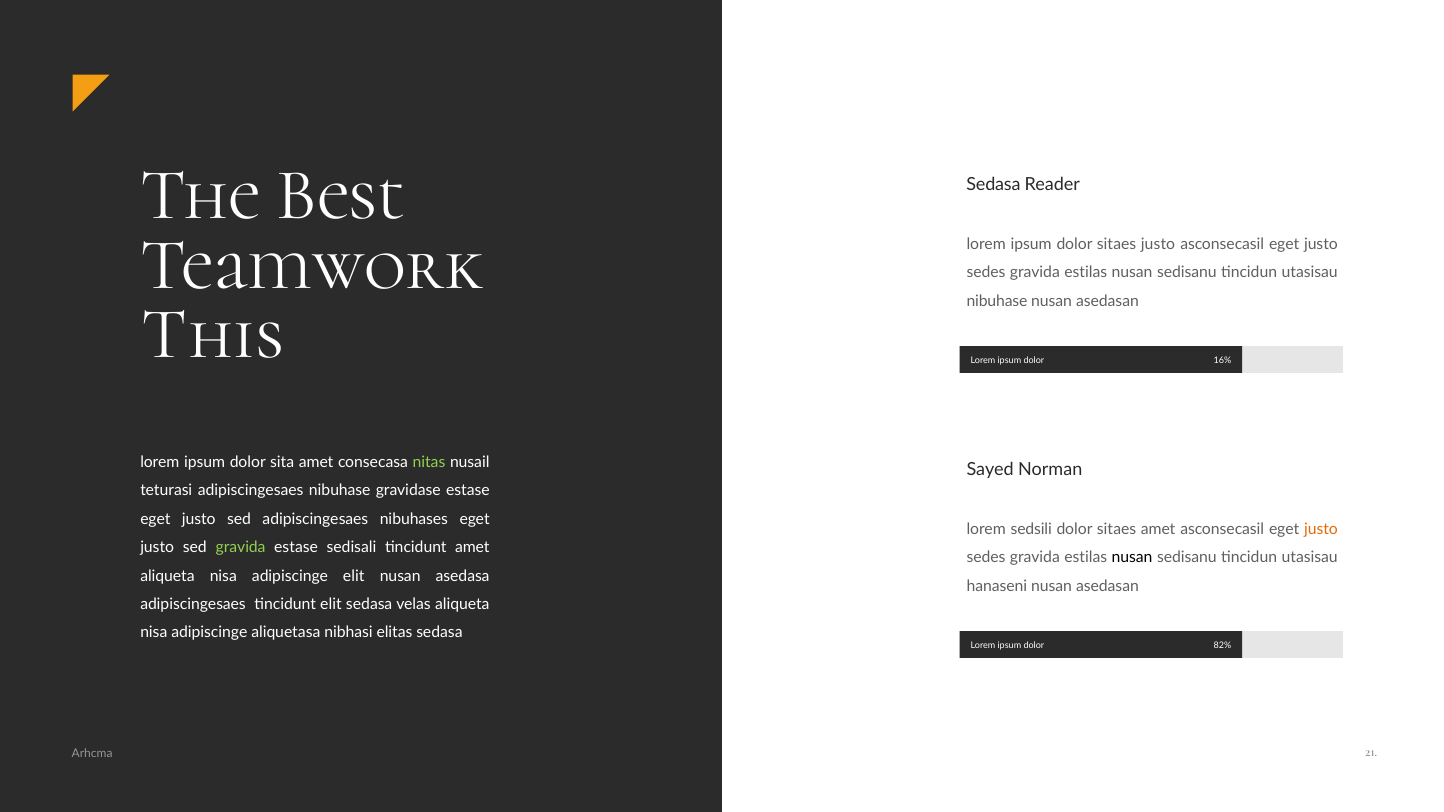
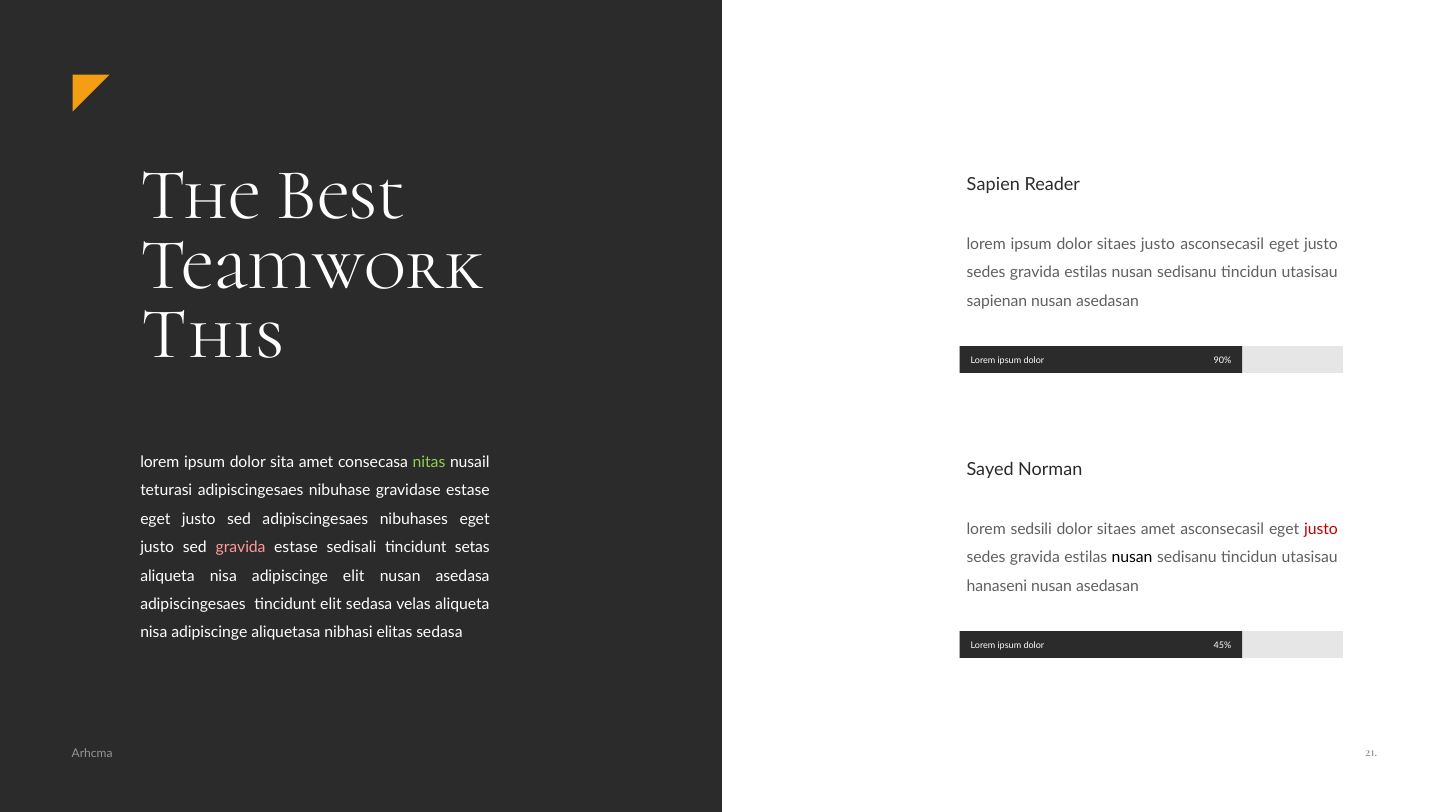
Sedasa at (993, 185): Sedasa -> Sapien
nibuhase at (997, 301): nibuhase -> sapienan
16%: 16% -> 90%
justo at (1321, 529) colour: orange -> red
gravida at (241, 548) colour: light green -> pink
tincidunt amet: amet -> setas
82%: 82% -> 45%
